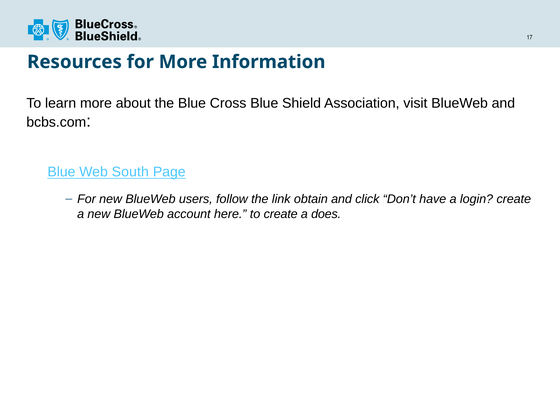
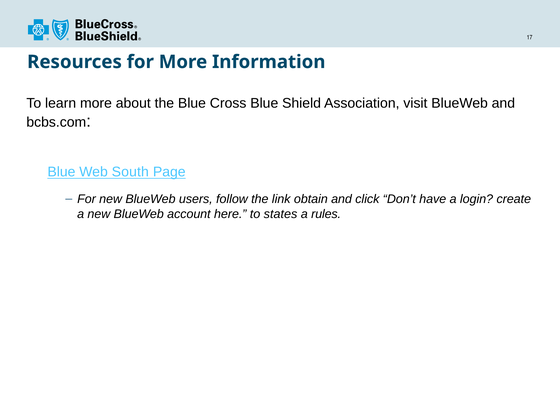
to create: create -> states
does: does -> rules
